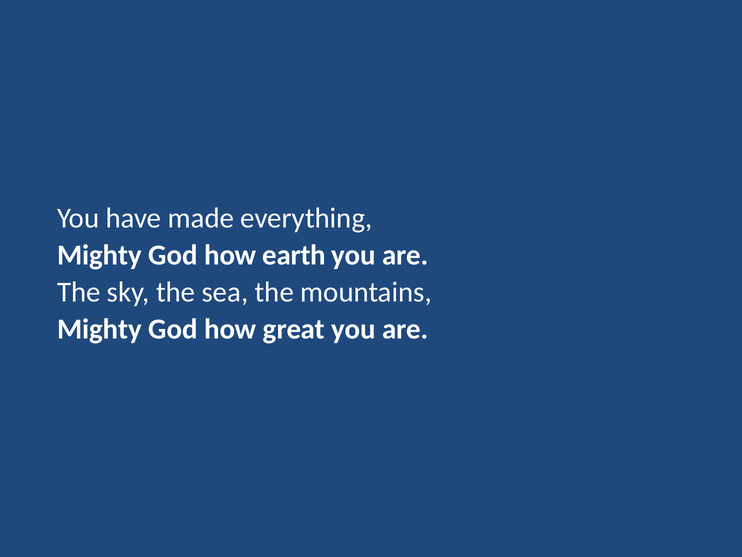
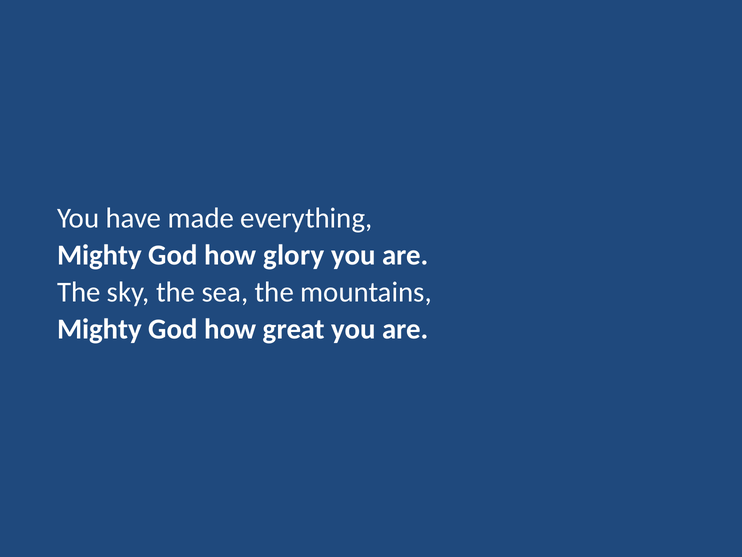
earth: earth -> glory
